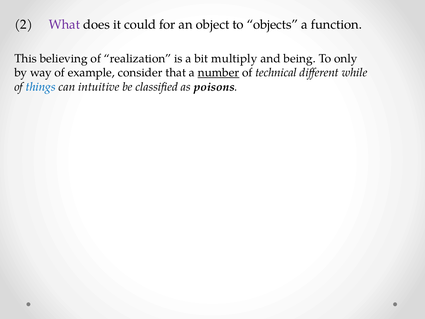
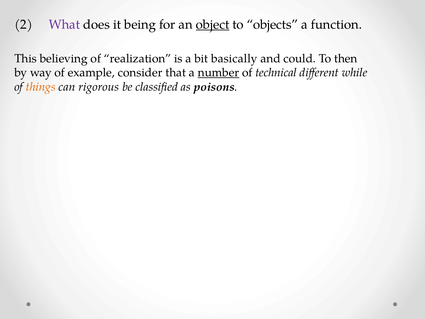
could: could -> being
object underline: none -> present
multiply: multiply -> basically
being: being -> could
only: only -> then
things colour: blue -> orange
intuitive: intuitive -> rigorous
